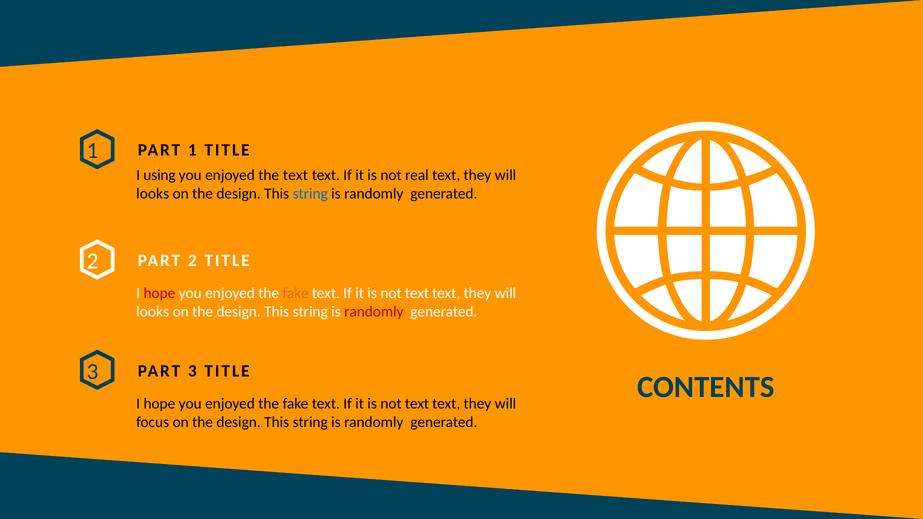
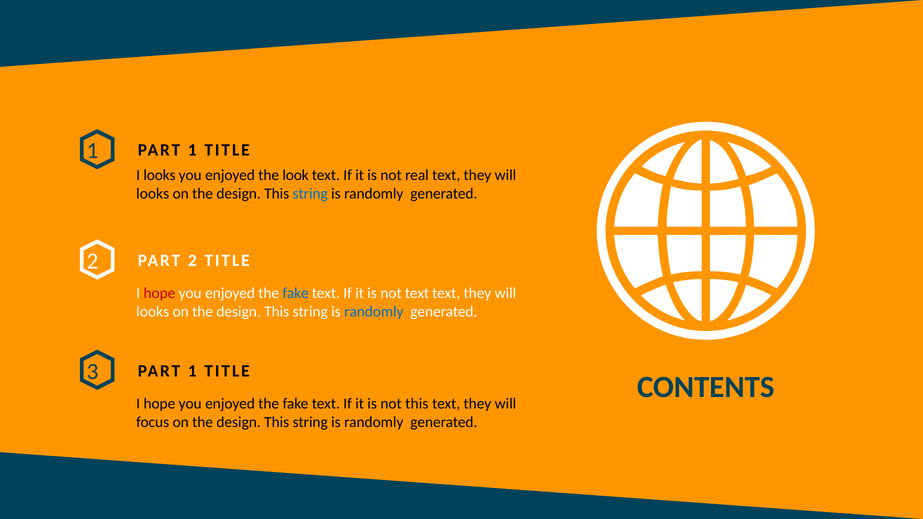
I using: using -> looks
the text: text -> look
fake at (296, 293) colour: orange -> blue
randomly at (374, 312) colour: red -> blue
3 at (192, 371): 3 -> 1
text at (417, 404): text -> this
